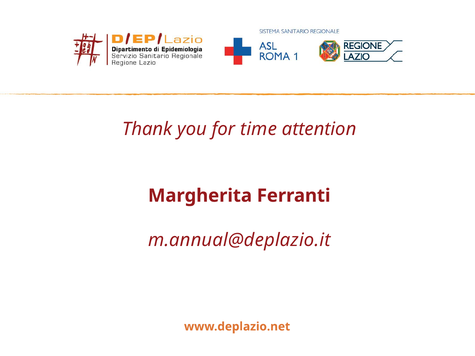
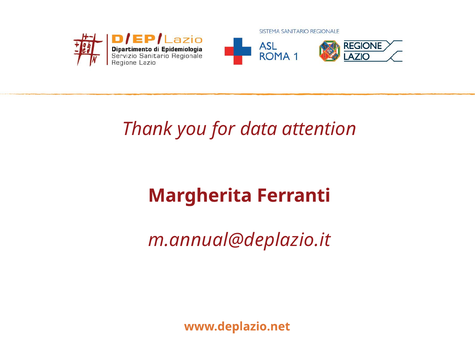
time: time -> data
